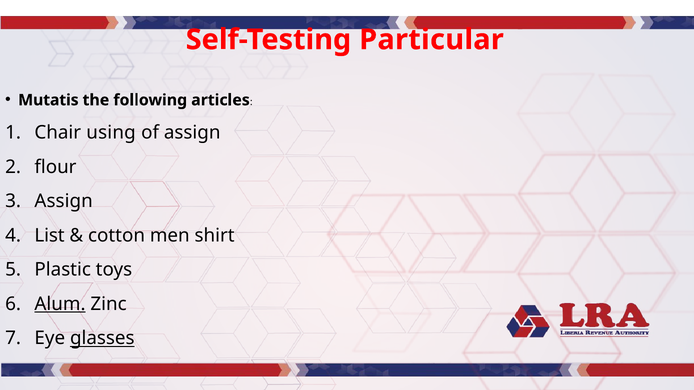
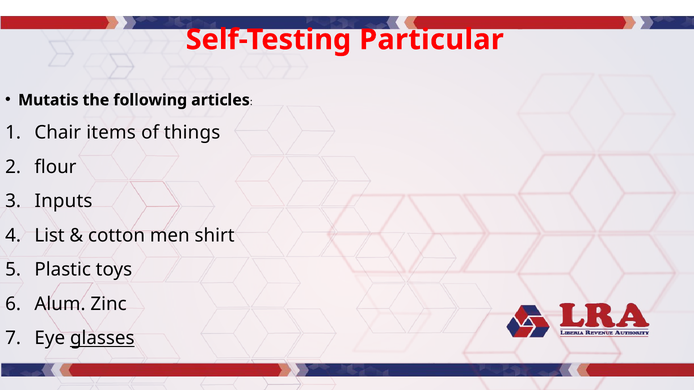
using: using -> items
of assign: assign -> things
Assign at (64, 201): Assign -> Inputs
Alum underline: present -> none
